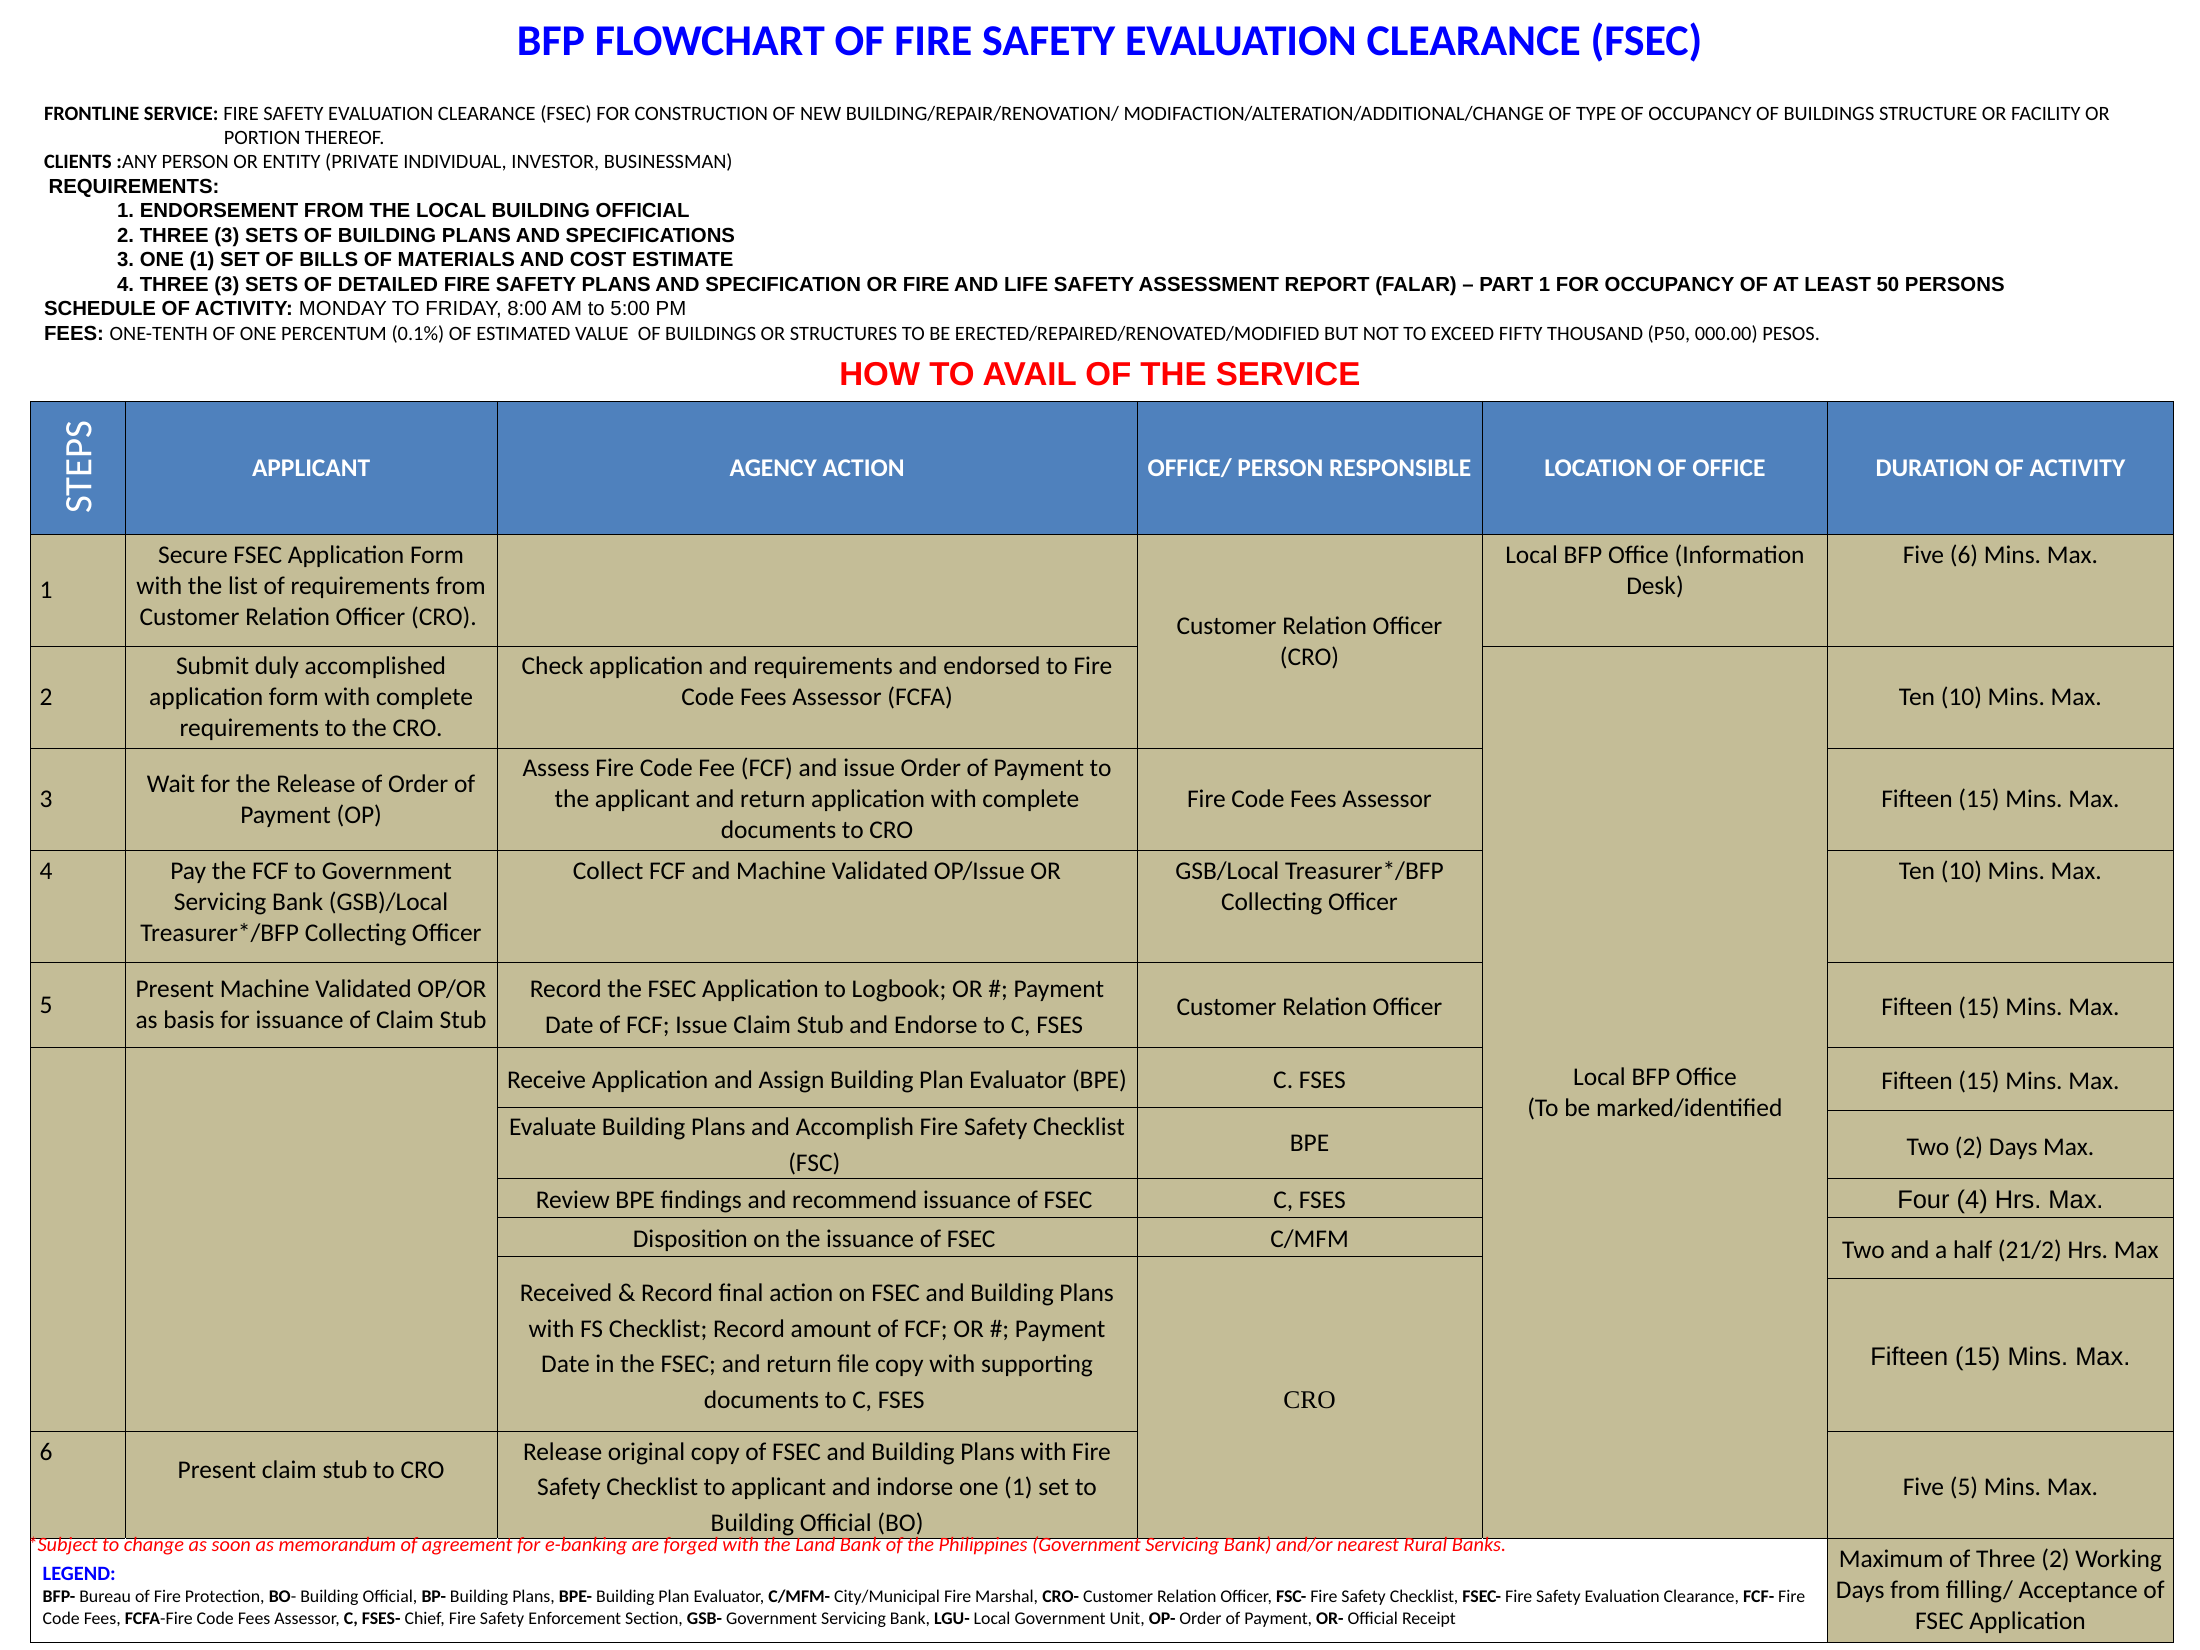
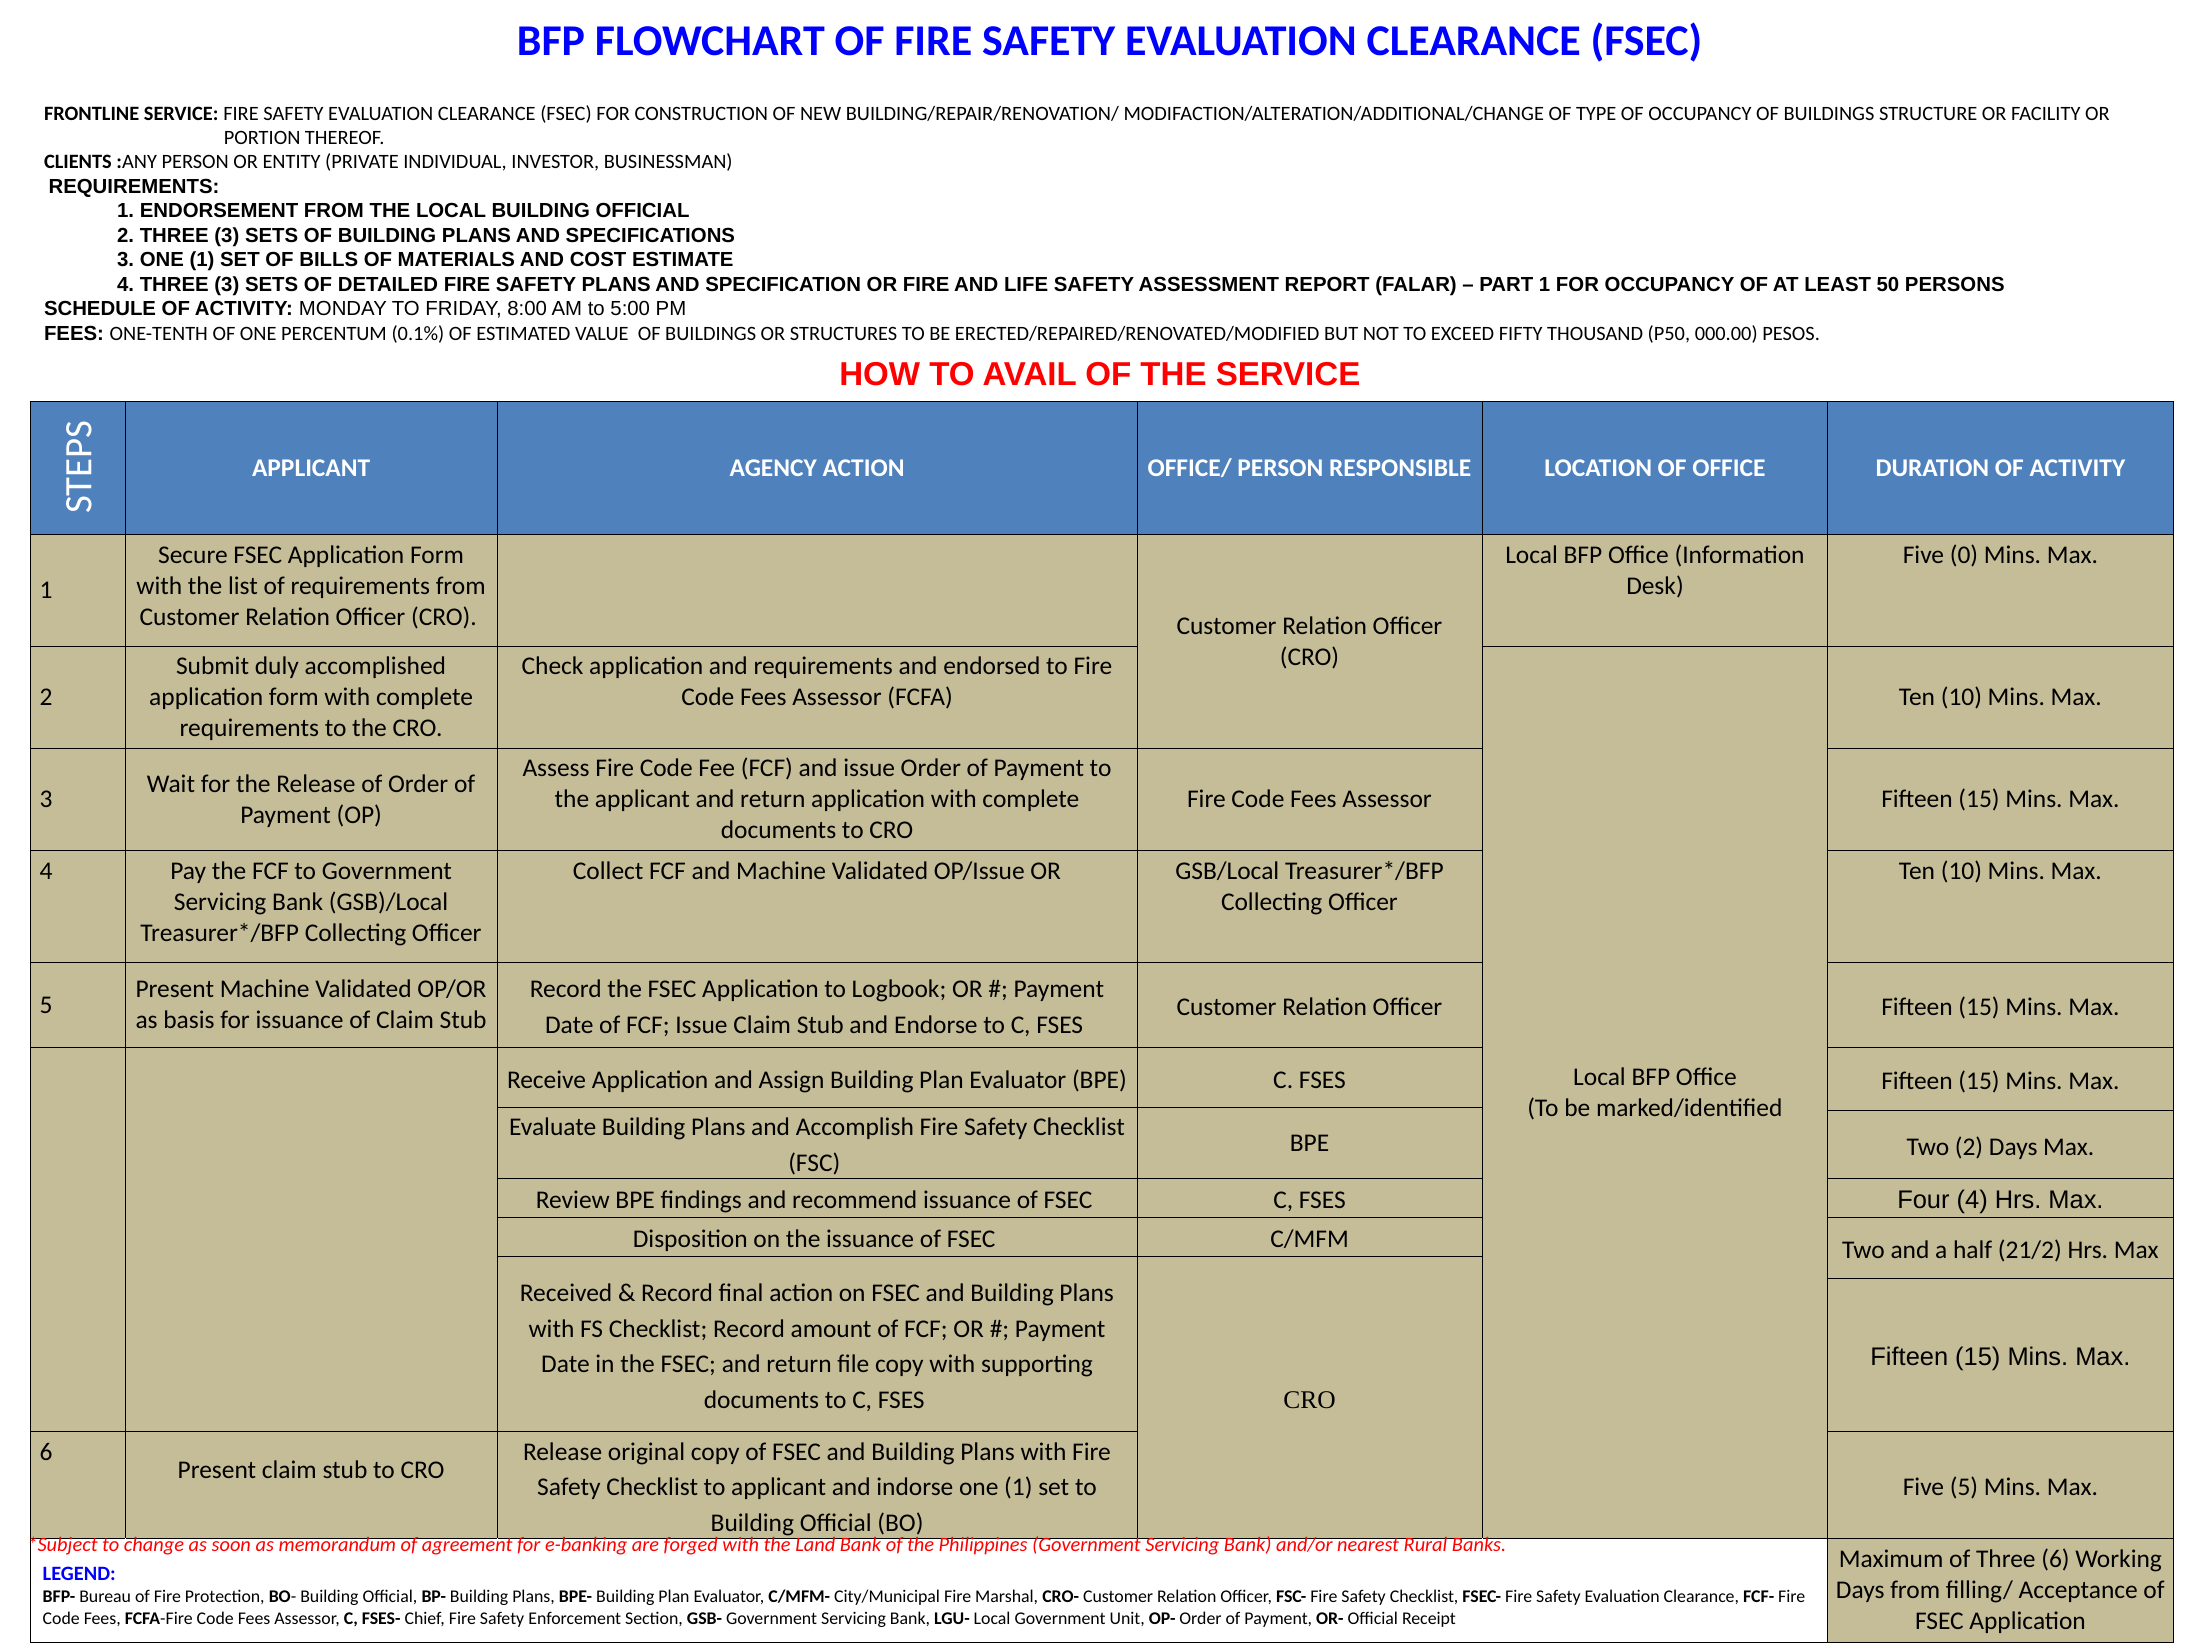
Five 6: 6 -> 0
Three 2: 2 -> 6
